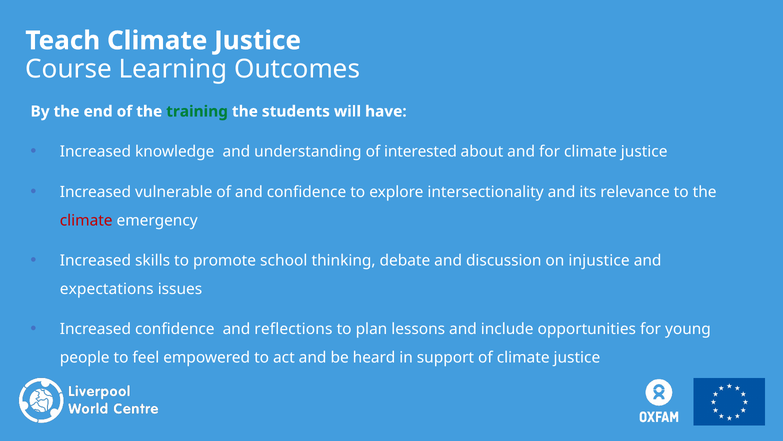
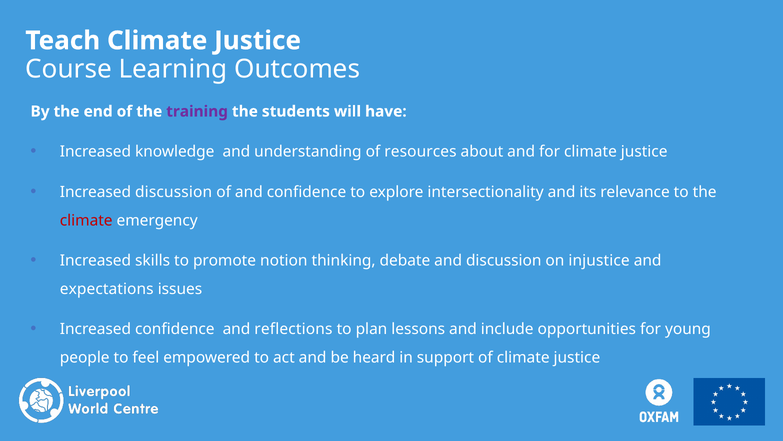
training colour: green -> purple
interested: interested -> resources
Increased vulnerable: vulnerable -> discussion
school: school -> notion
